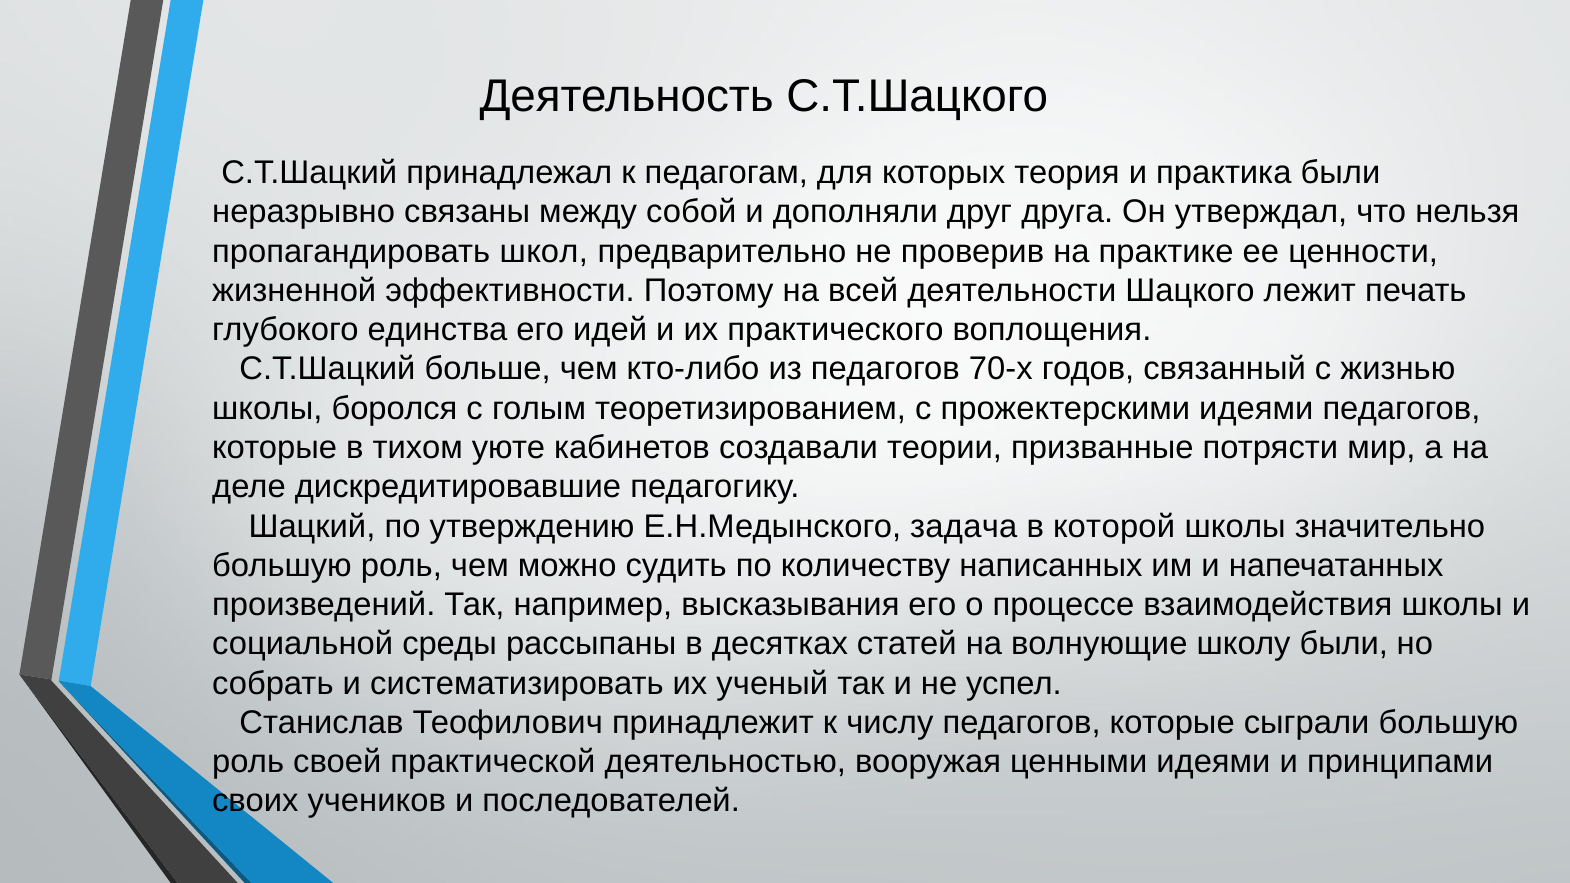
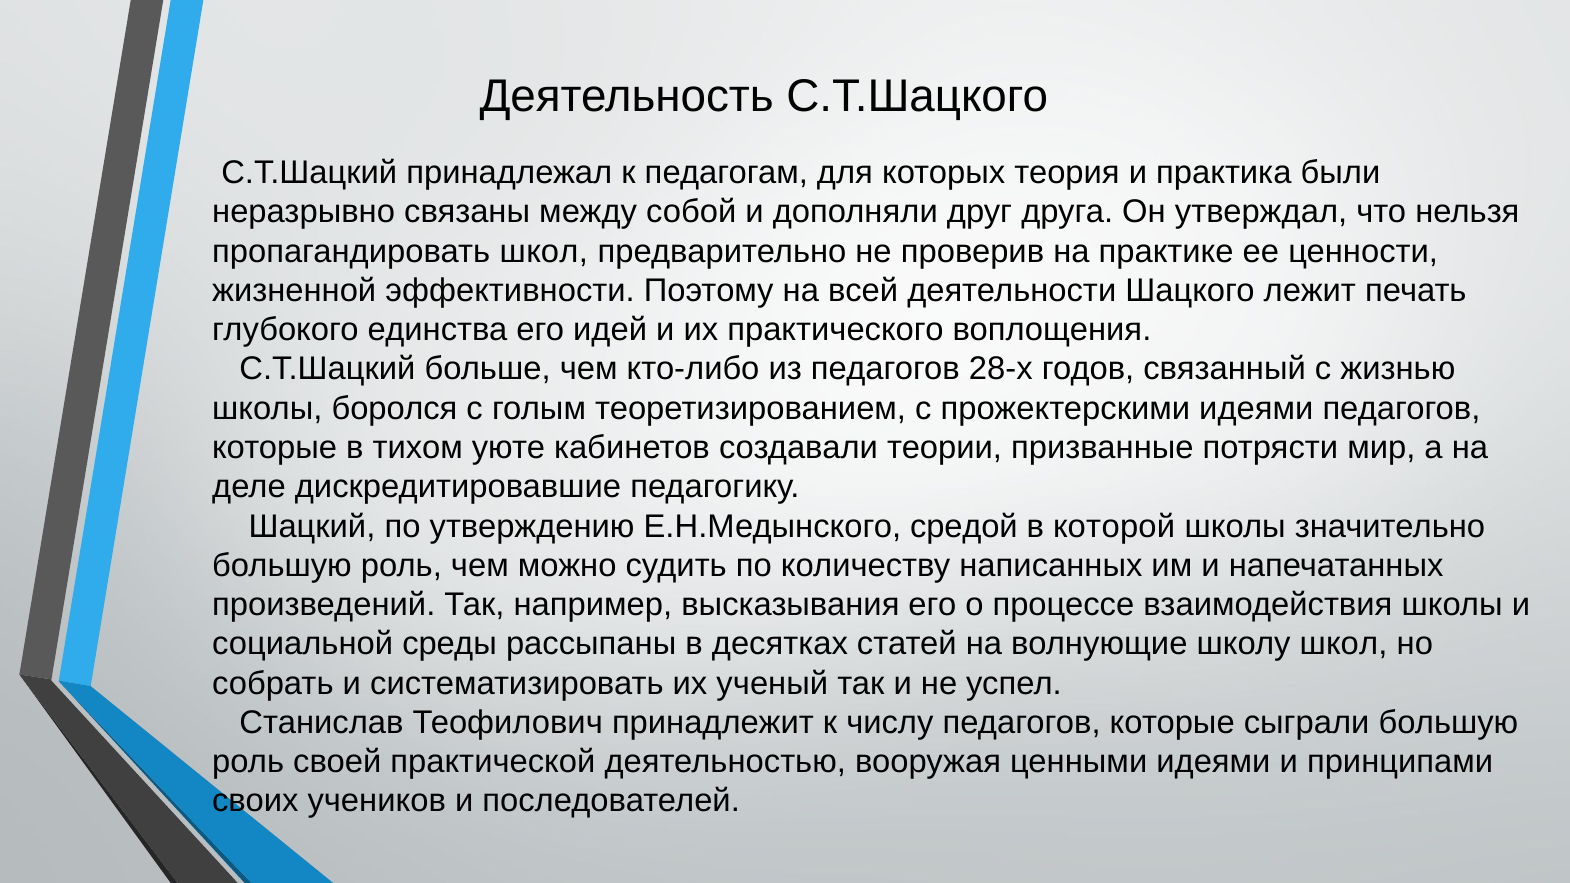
70-х: 70-х -> 28-х
задача: задача -> средой
школу были: были -> школ
